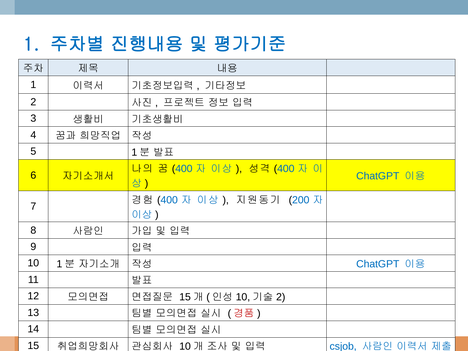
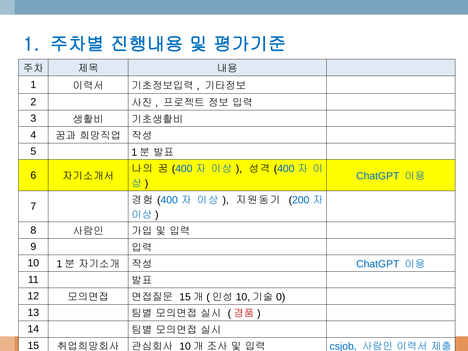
2 at (281, 297): 2 -> 0
